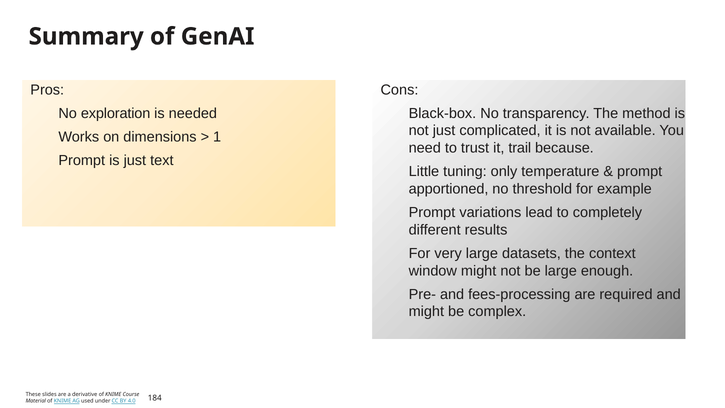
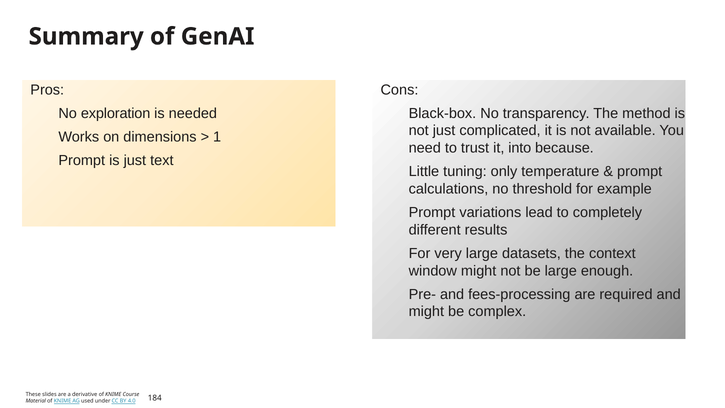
trail: trail -> into
apportioned: apportioned -> calculations
